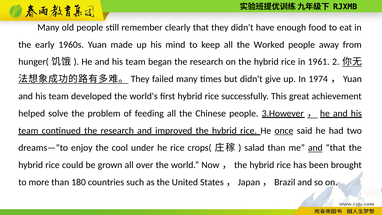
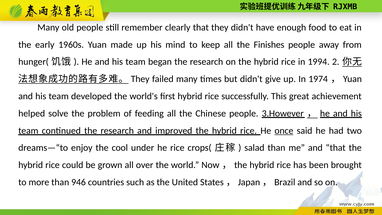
Worked: Worked -> Finishes
1961: 1961 -> 1994
and at (315, 148) underline: present -> none
180: 180 -> 946
